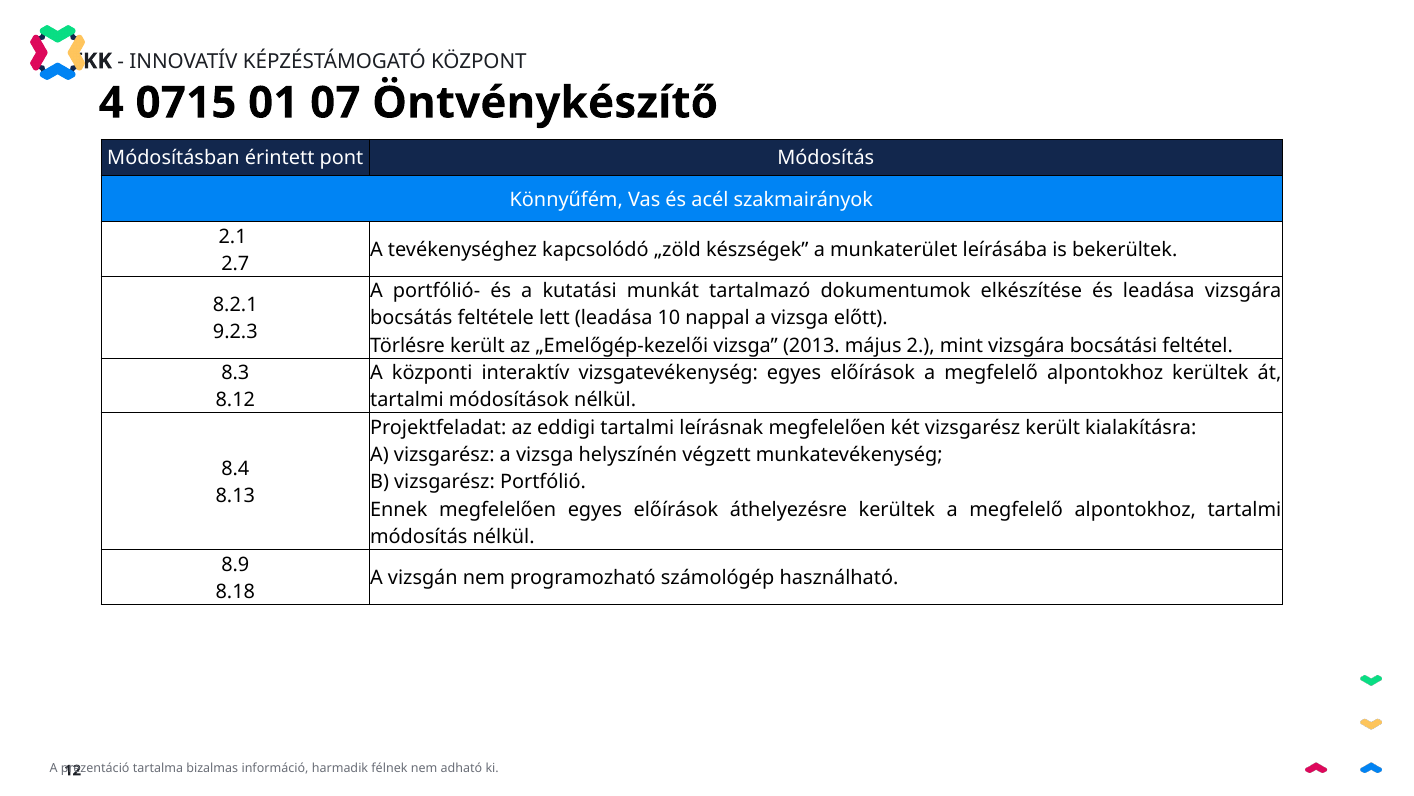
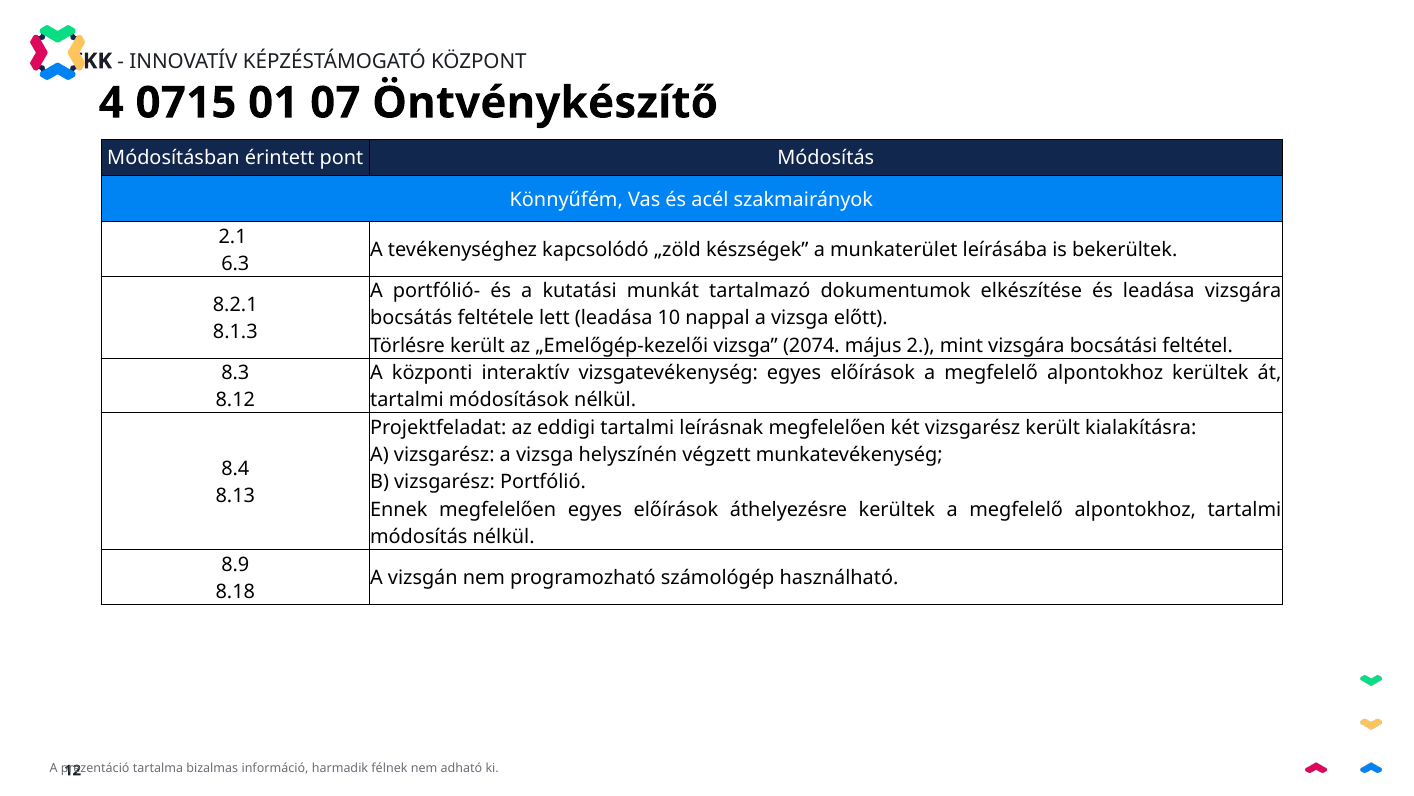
2.7: 2.7 -> 6.3
9.2.3: 9.2.3 -> 8.1.3
2013: 2013 -> 2074
